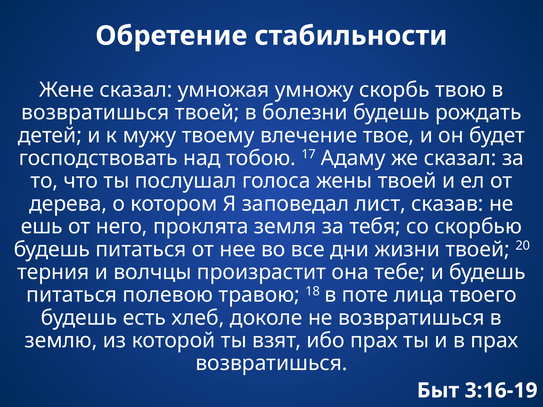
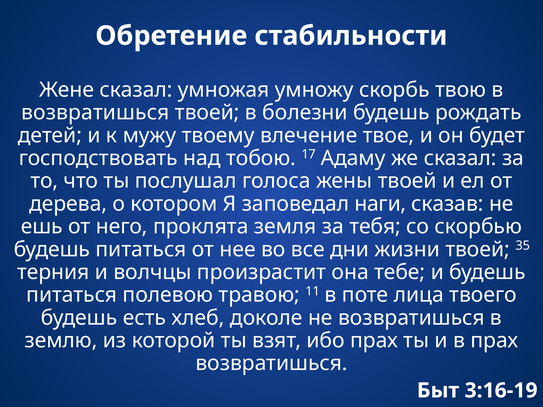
лист: лист -> наги
20: 20 -> 35
18: 18 -> 11
